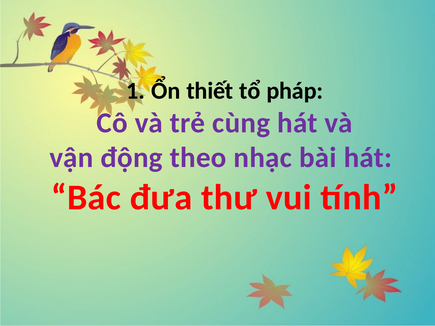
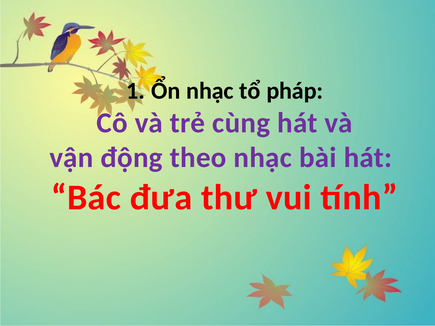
Ổn thiết: thiết -> nhạc
